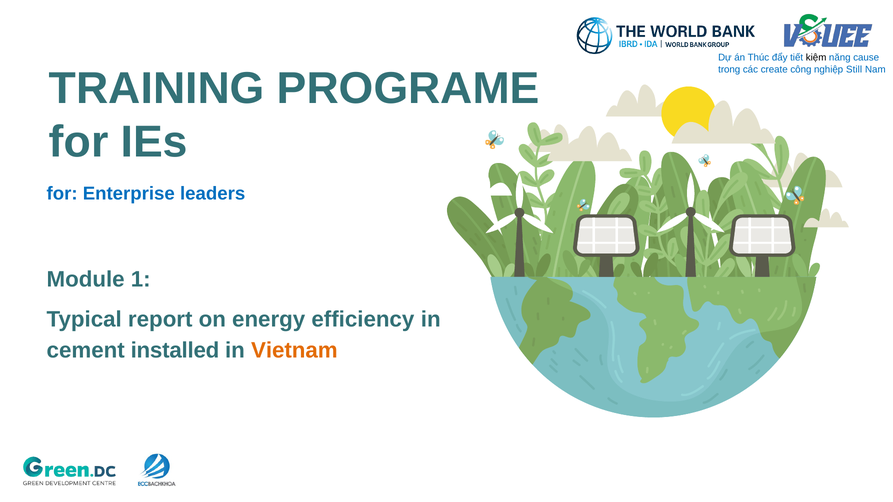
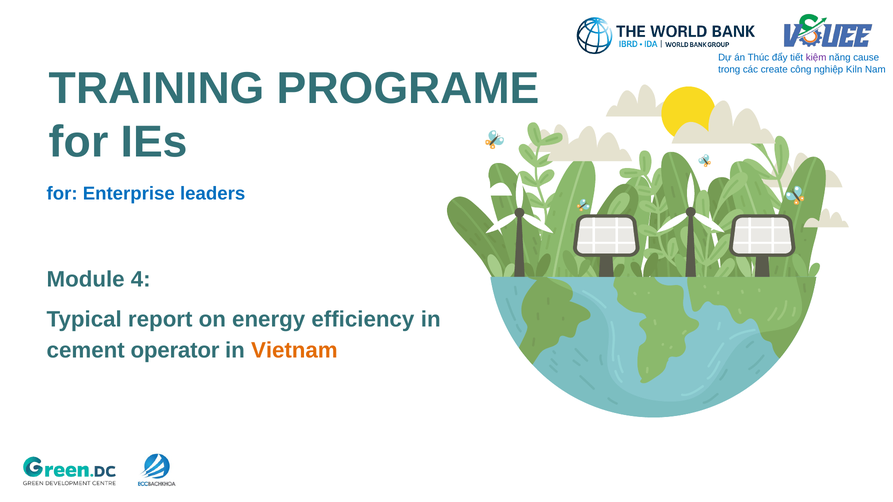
kiệm colour: black -> purple
Still: Still -> Kiln
1: 1 -> 4
installed: installed -> operator
